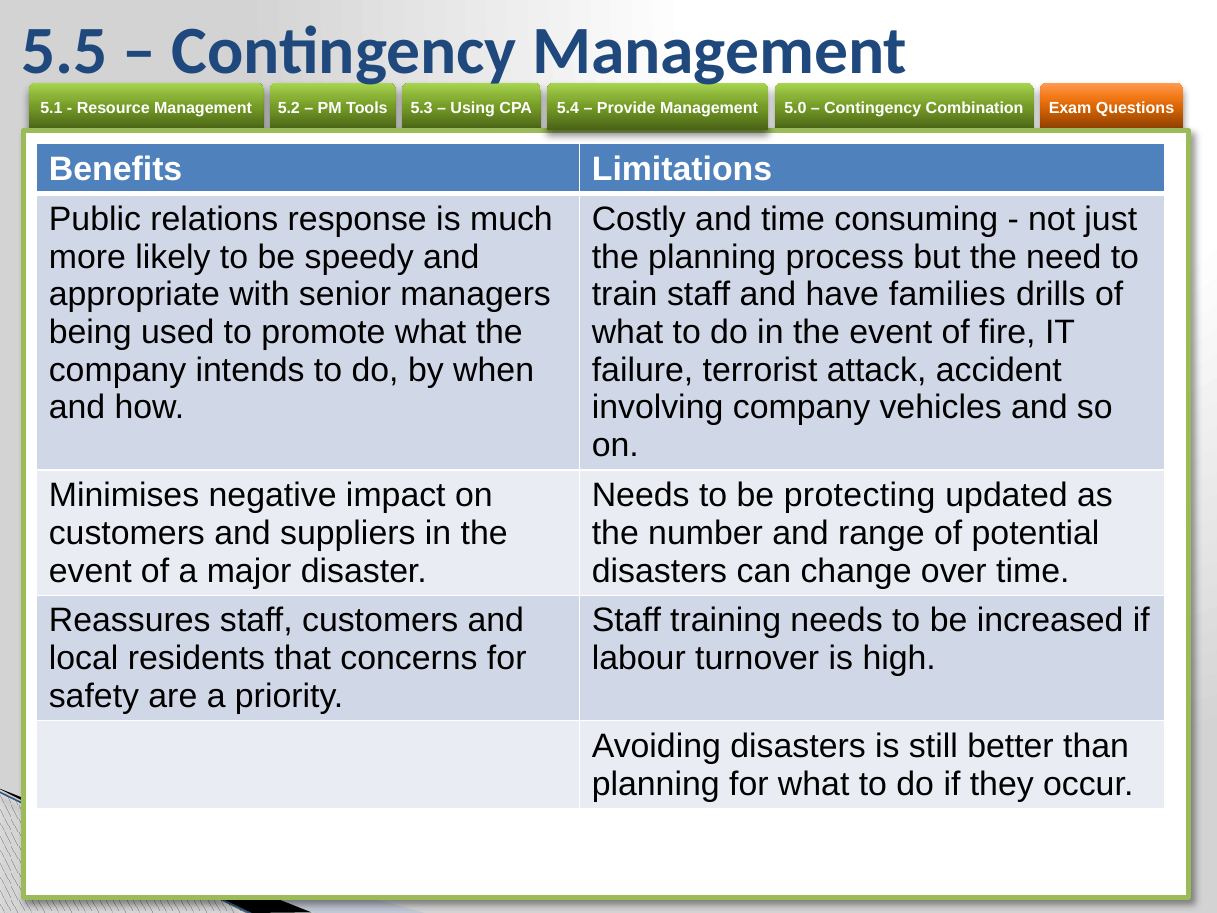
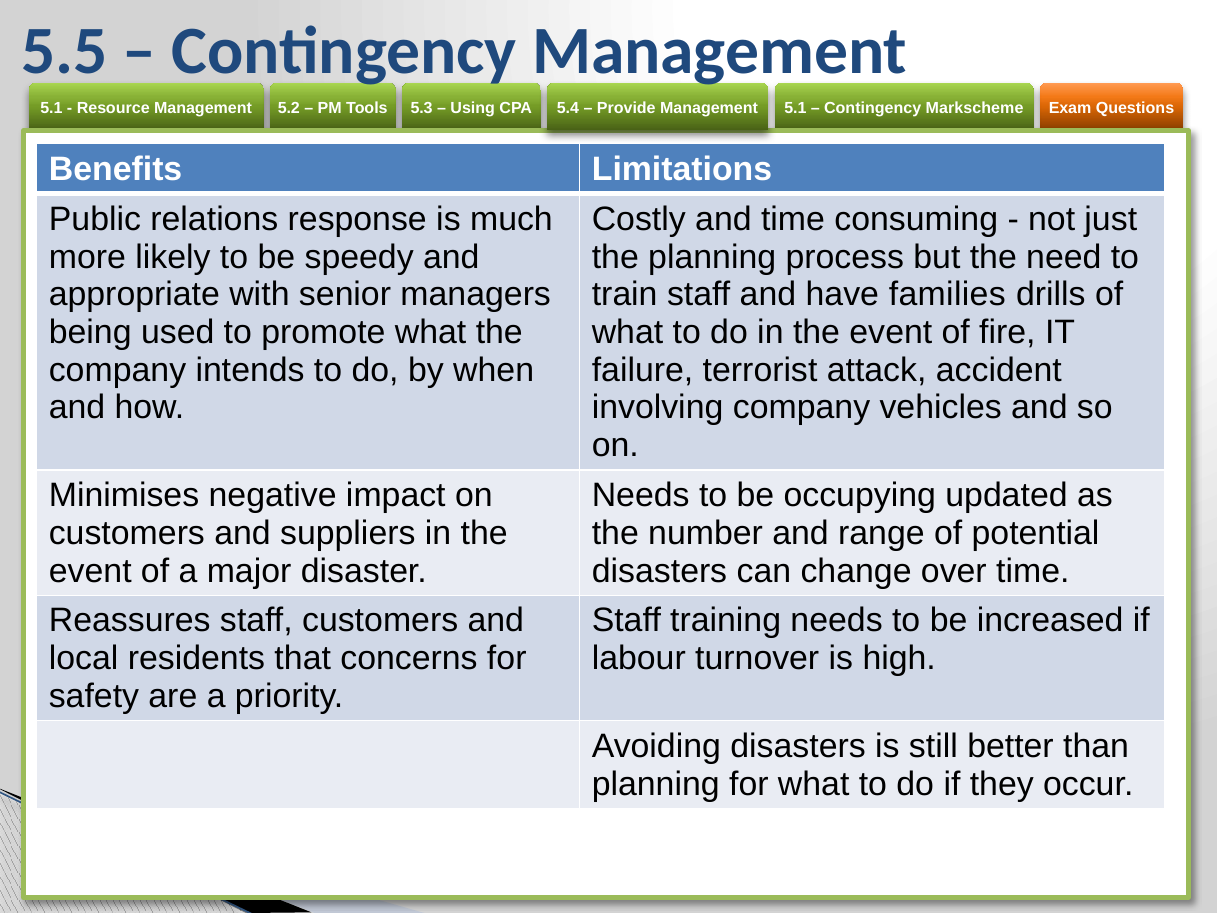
5.0 at (795, 109): 5.0 -> 5.1
Combination: Combination -> Markscheme
protecting: protecting -> occupying
